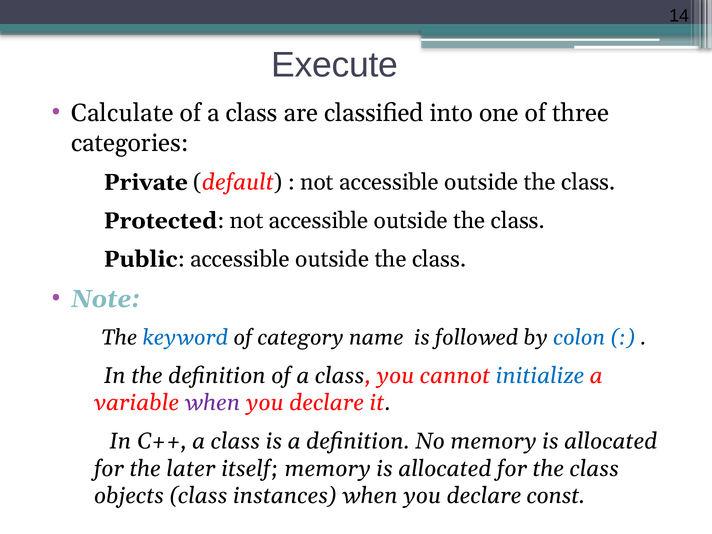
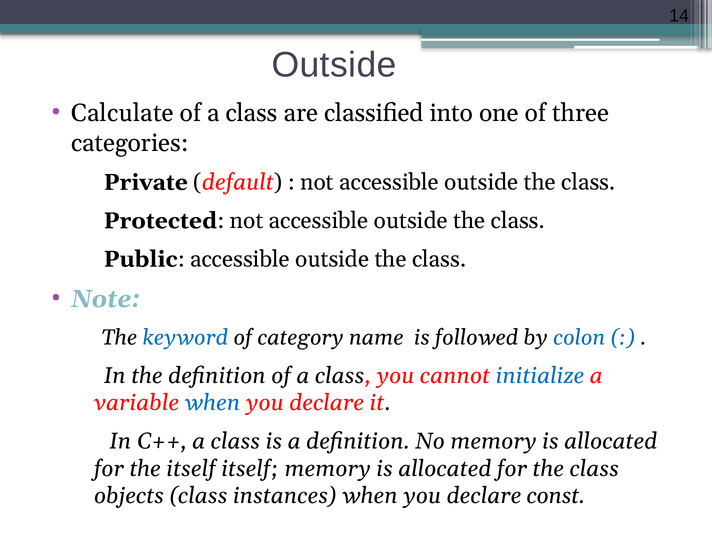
Execute at (335, 65): Execute -> Outside
when at (212, 403) colour: purple -> blue
the later: later -> itself
